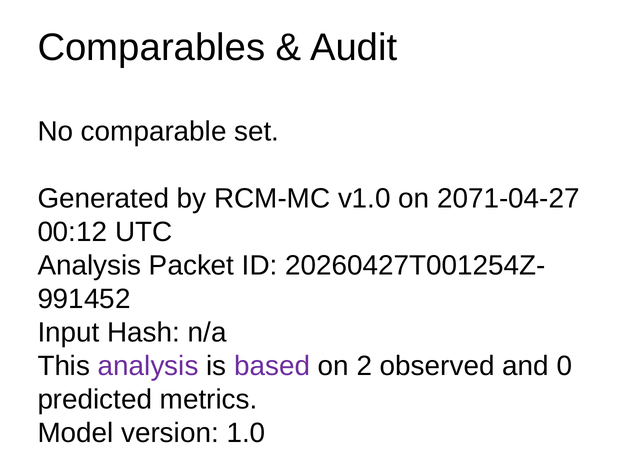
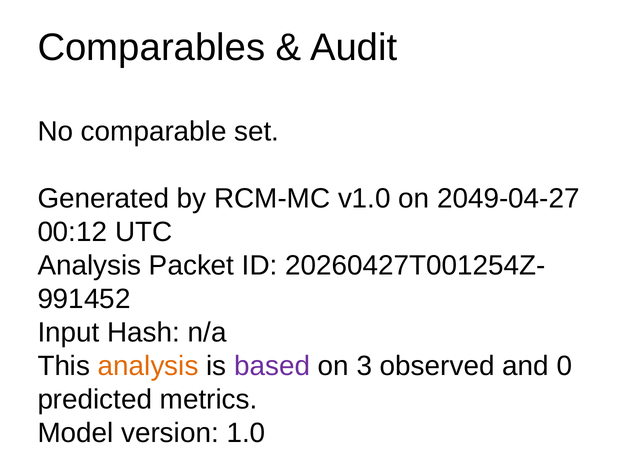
2071-04-27: 2071-04-27 -> 2049-04-27
analysis at (148, 366) colour: purple -> orange
2: 2 -> 3
